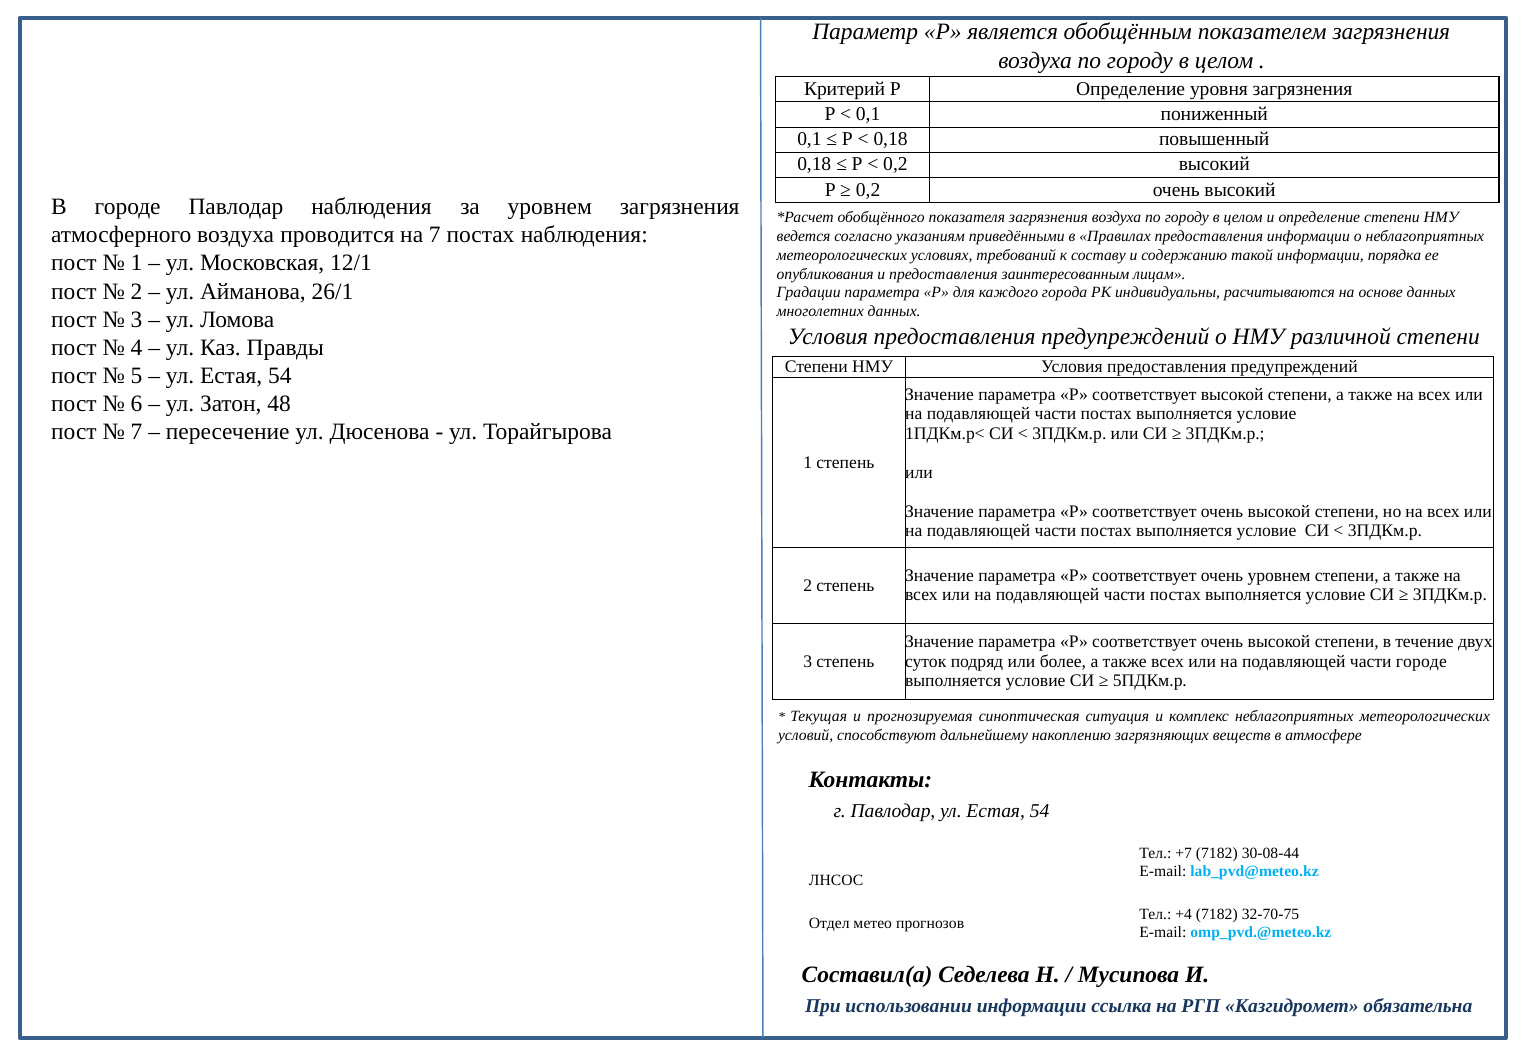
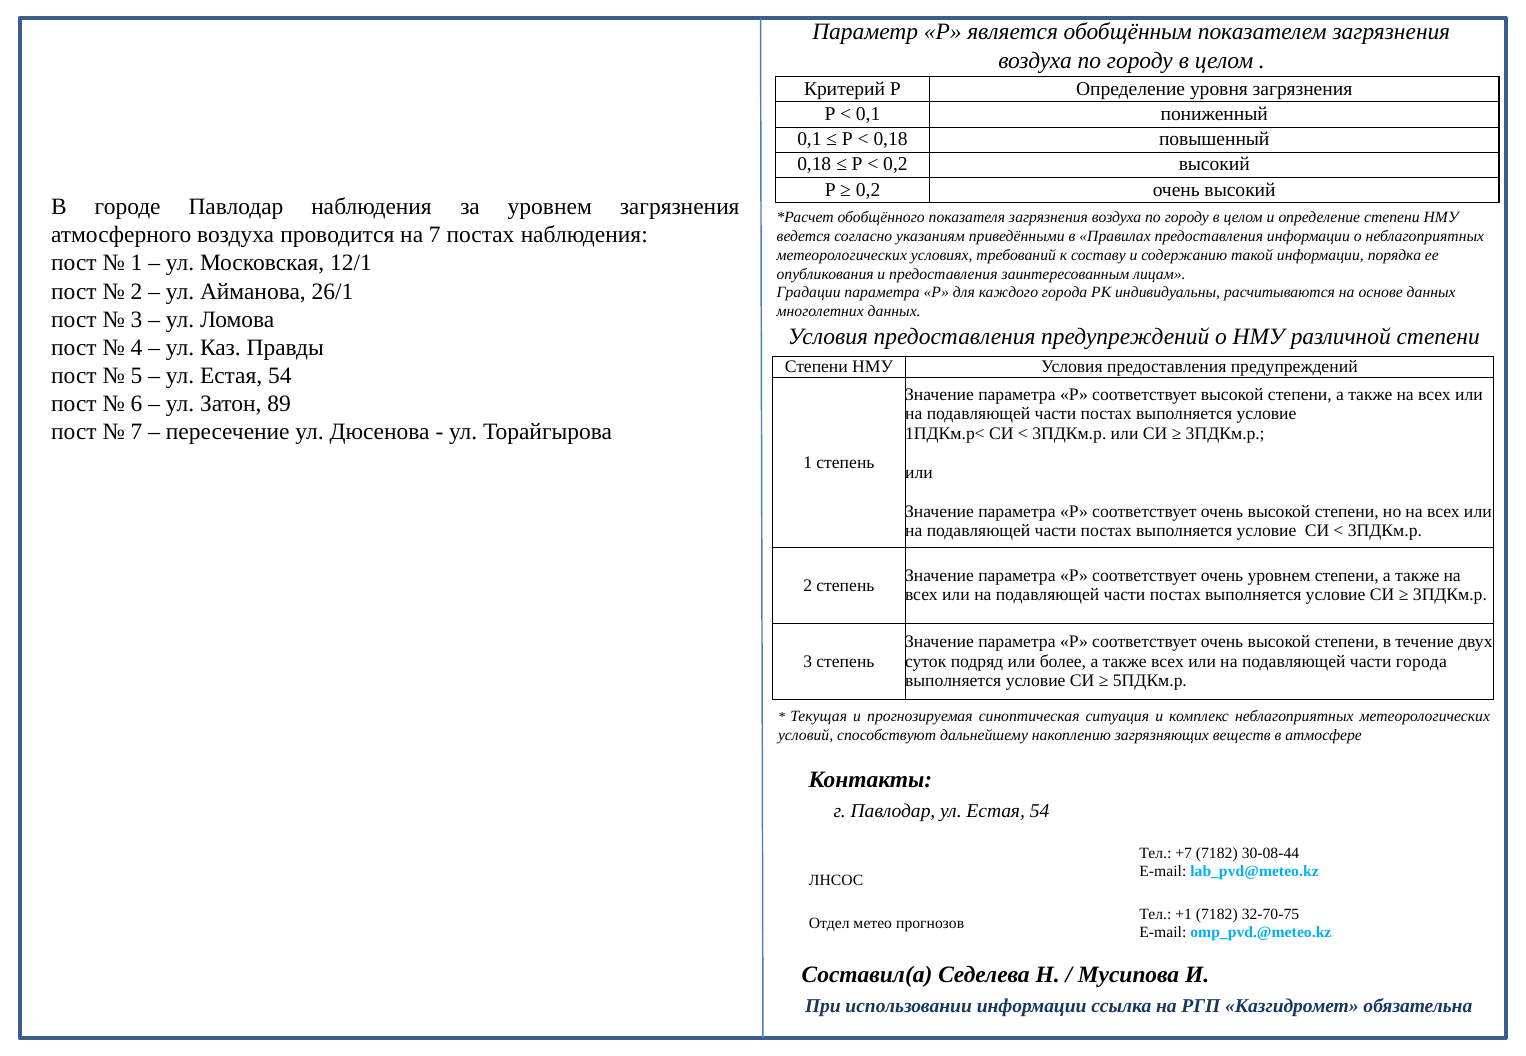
48: 48 -> 89
части городе: городе -> города
+4: +4 -> +1
